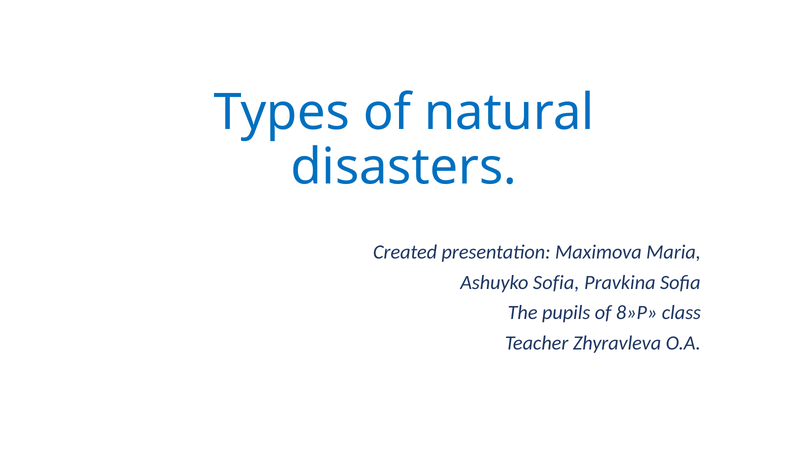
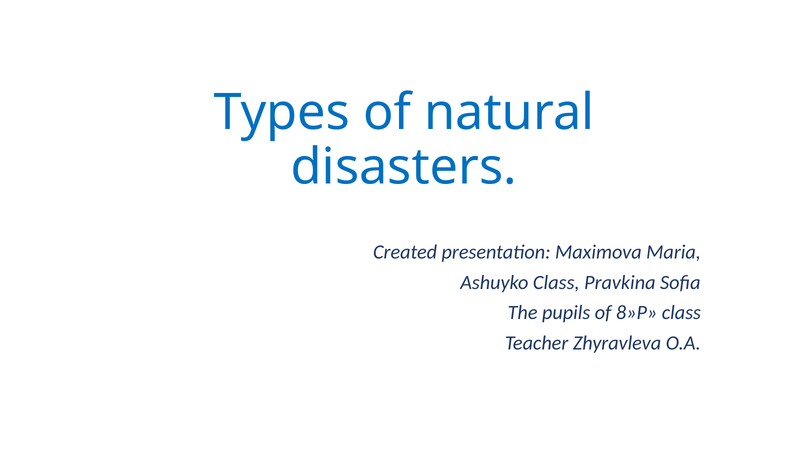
Ashuyko Sofia: Sofia -> Class
